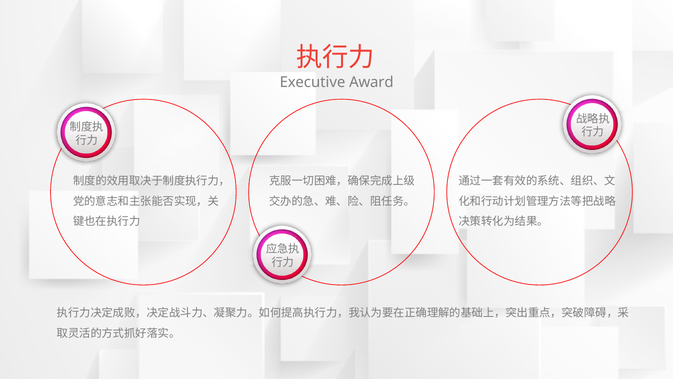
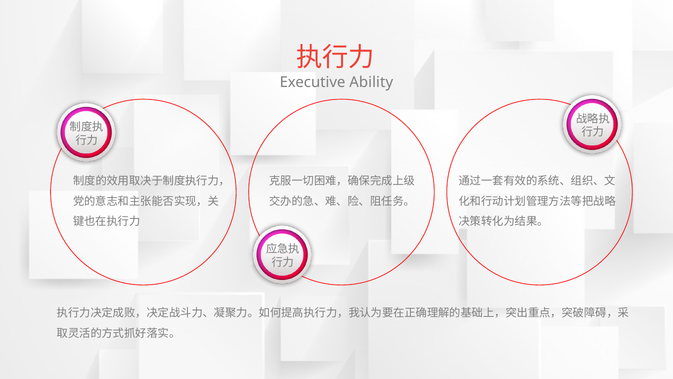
Award: Award -> Ability
